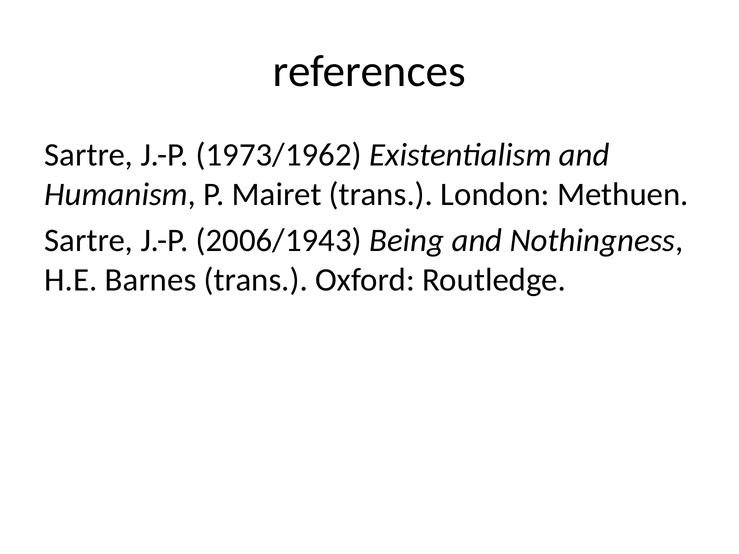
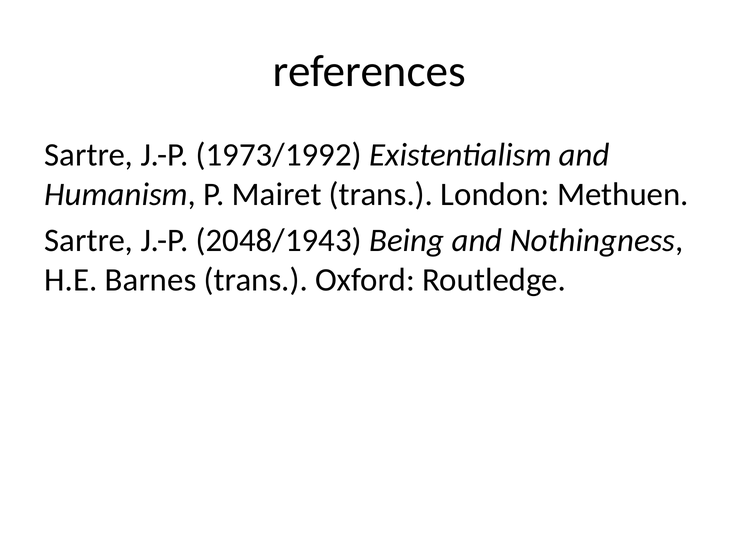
1973/1962: 1973/1962 -> 1973/1992
2006/1943: 2006/1943 -> 2048/1943
